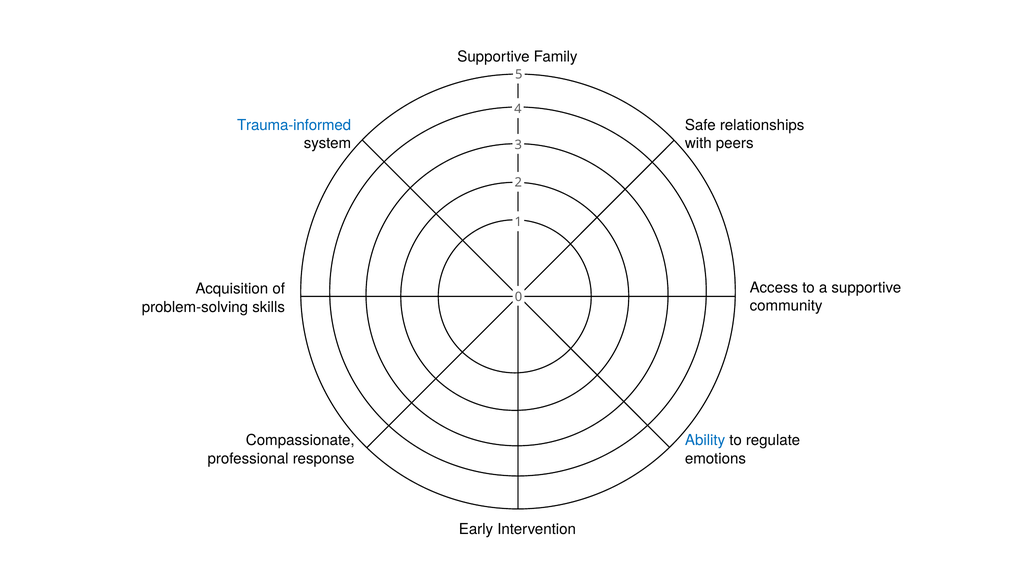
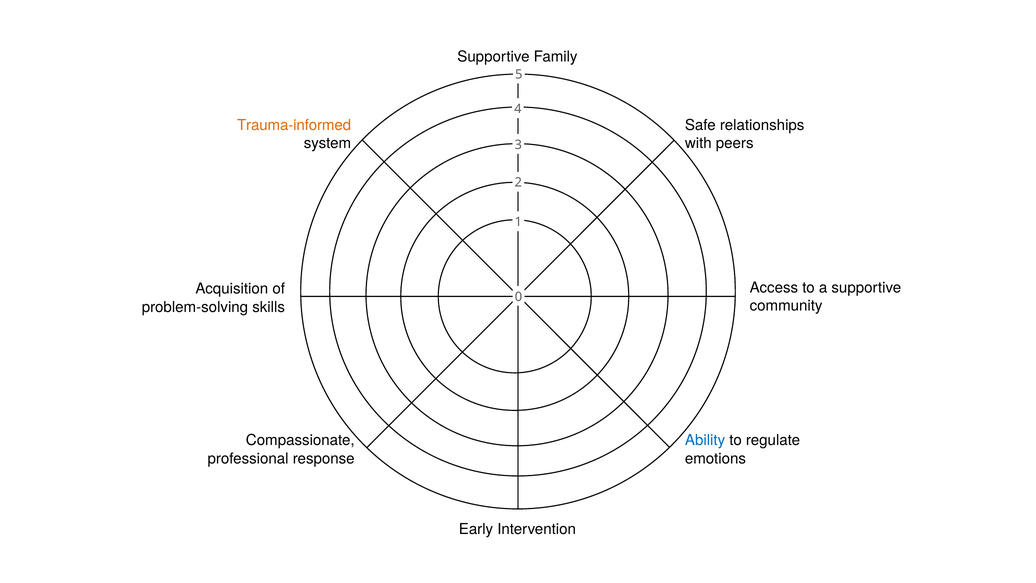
Trauma-informed colour: blue -> orange
